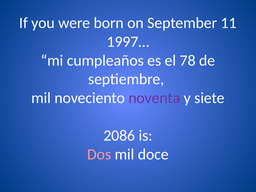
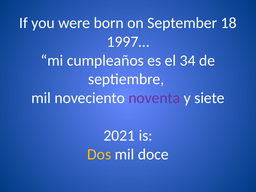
11: 11 -> 18
78: 78 -> 34
2086: 2086 -> 2021
Dos colour: pink -> yellow
